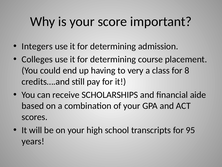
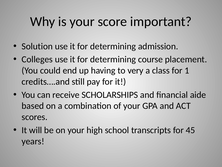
Integers: Integers -> Solution
8: 8 -> 1
95: 95 -> 45
